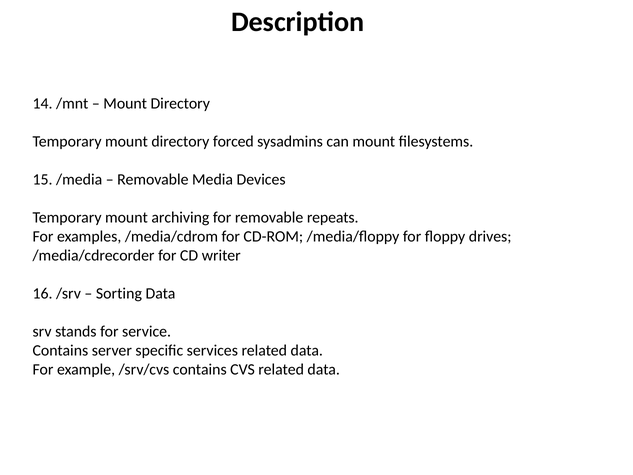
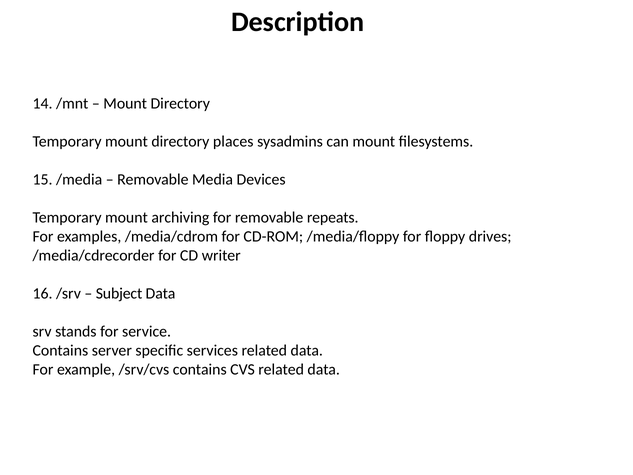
forced: forced -> places
Sorting: Sorting -> Subject
